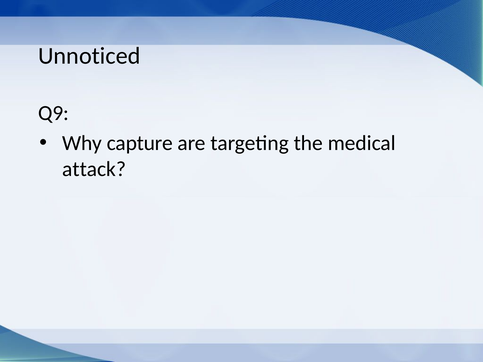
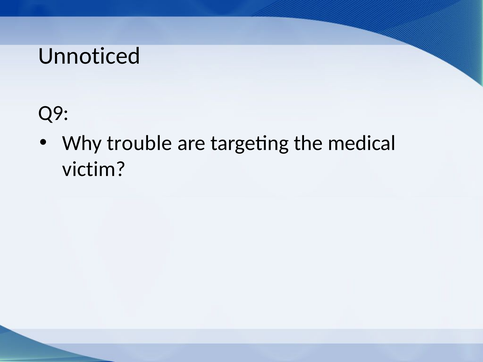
capture: capture -> trouble
attack: attack -> victim
